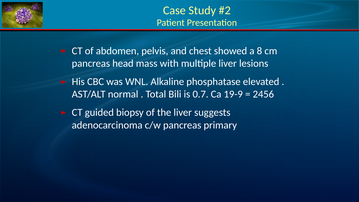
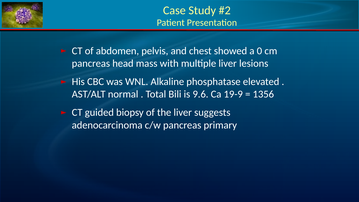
8: 8 -> 0
0.7: 0.7 -> 9.6
2456: 2456 -> 1356
